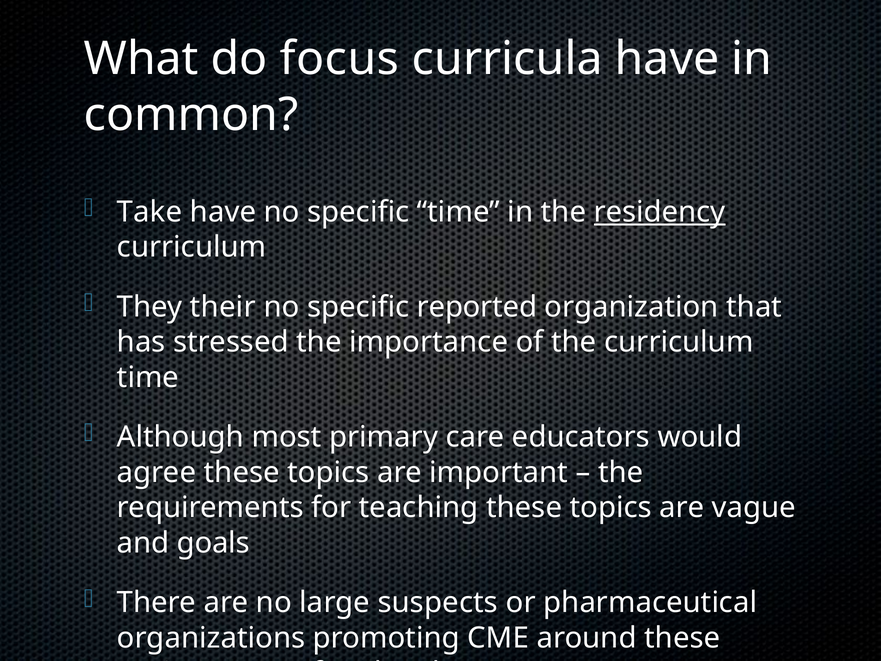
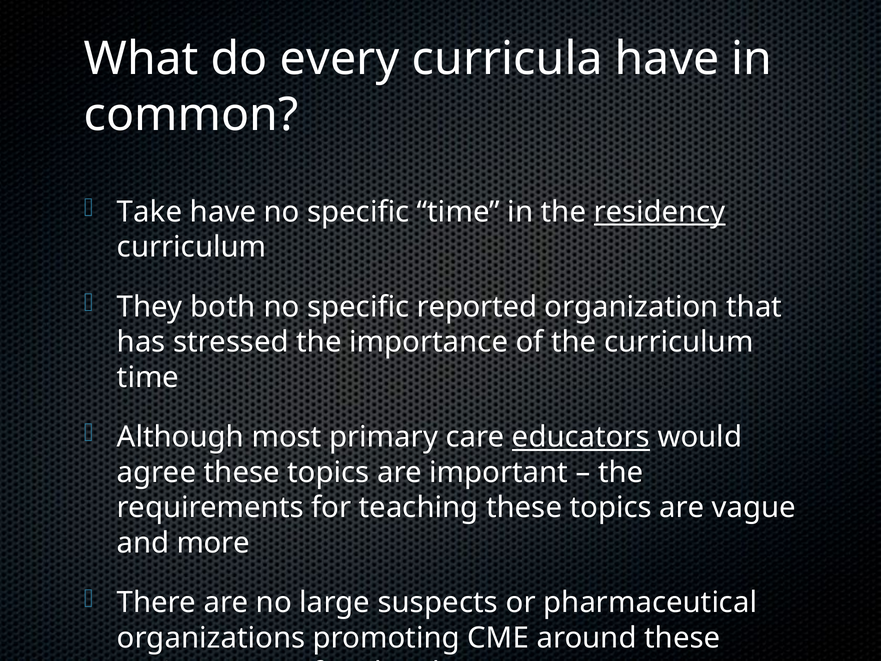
focus: focus -> every
their: their -> both
educators underline: none -> present
goals: goals -> more
